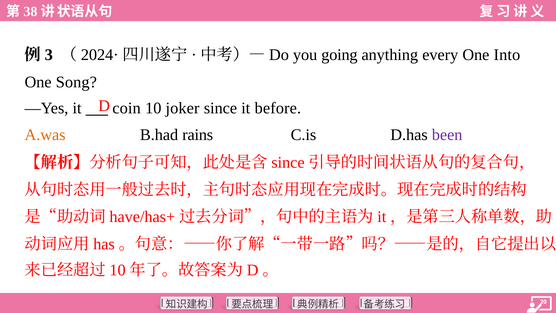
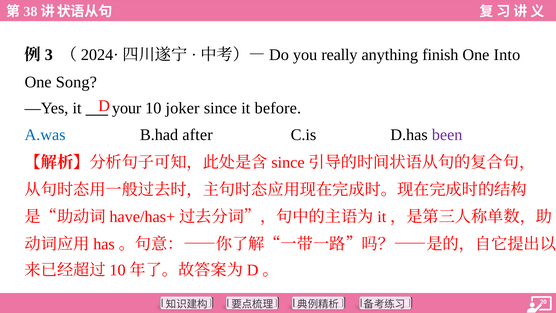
going: going -> really
every: every -> finish
coin: coin -> your
A.was colour: orange -> blue
rains: rains -> after
